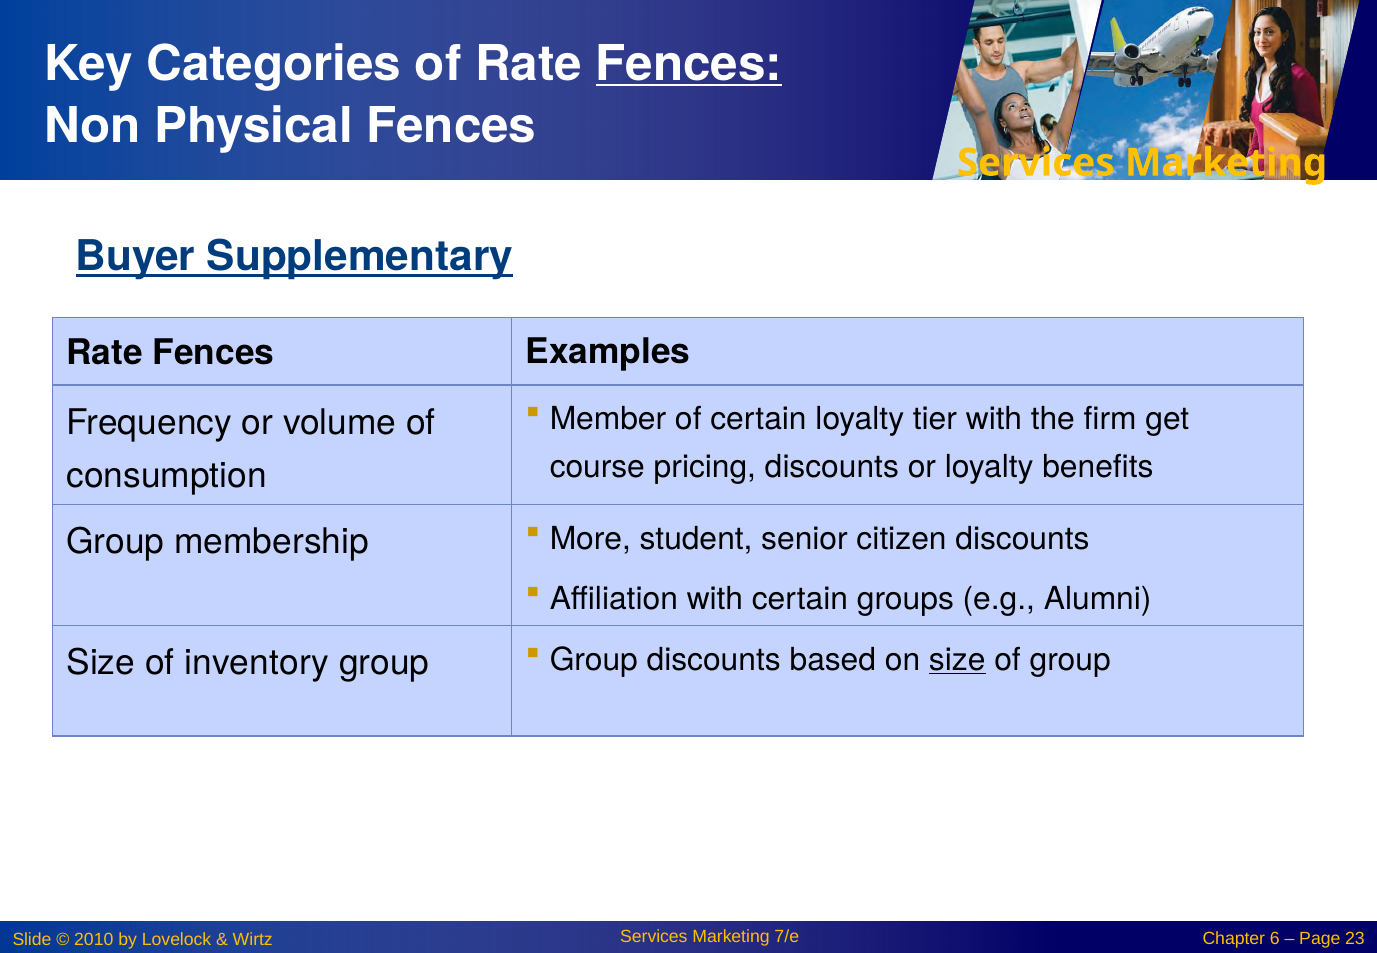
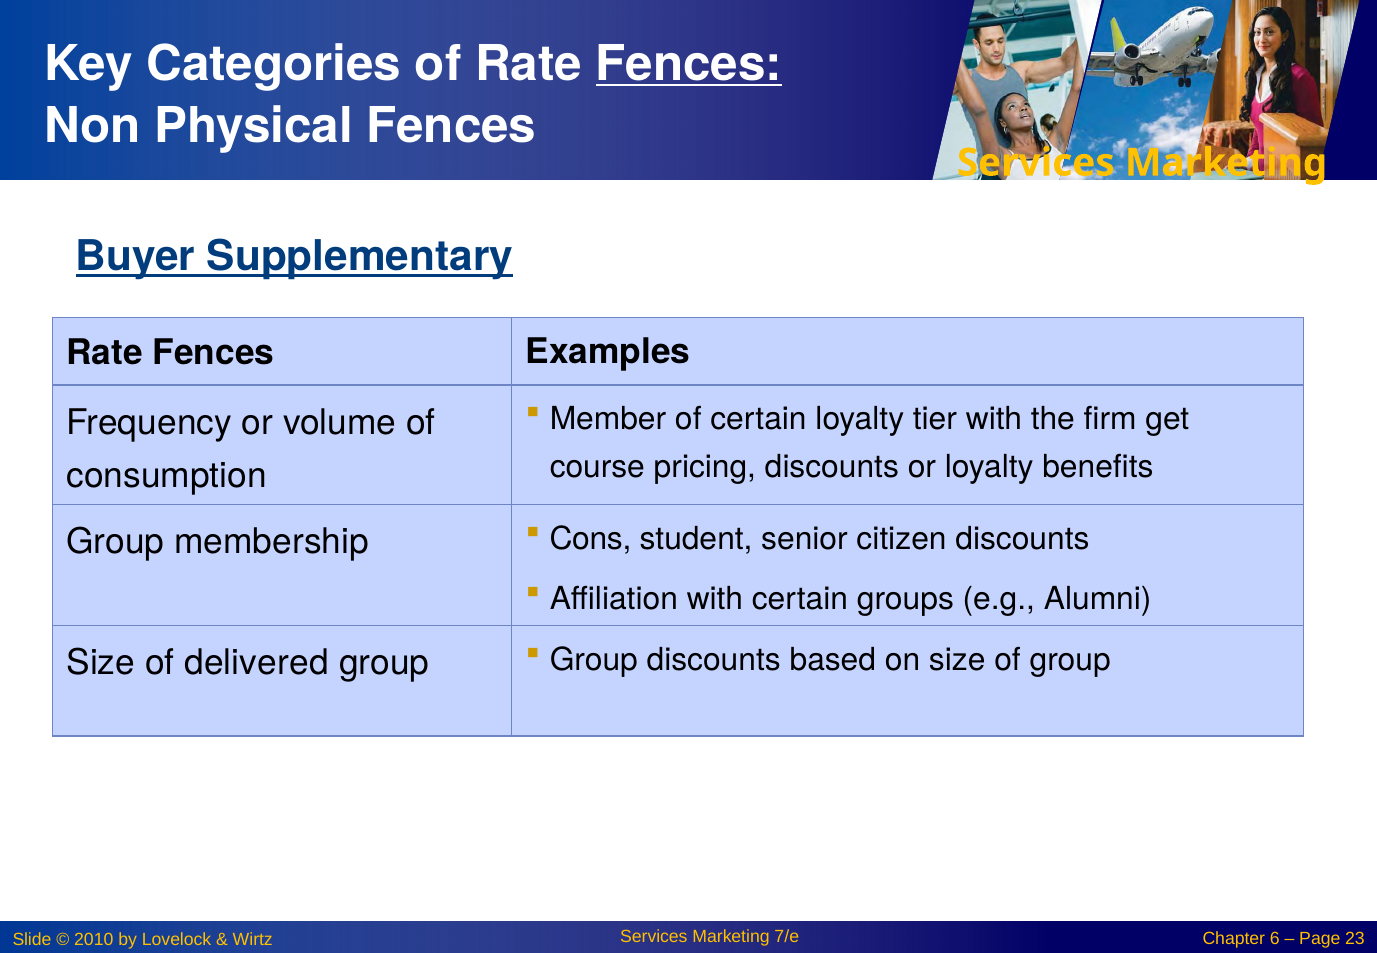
More: More -> Cons
inventory: inventory -> delivered
size at (957, 660) underline: present -> none
